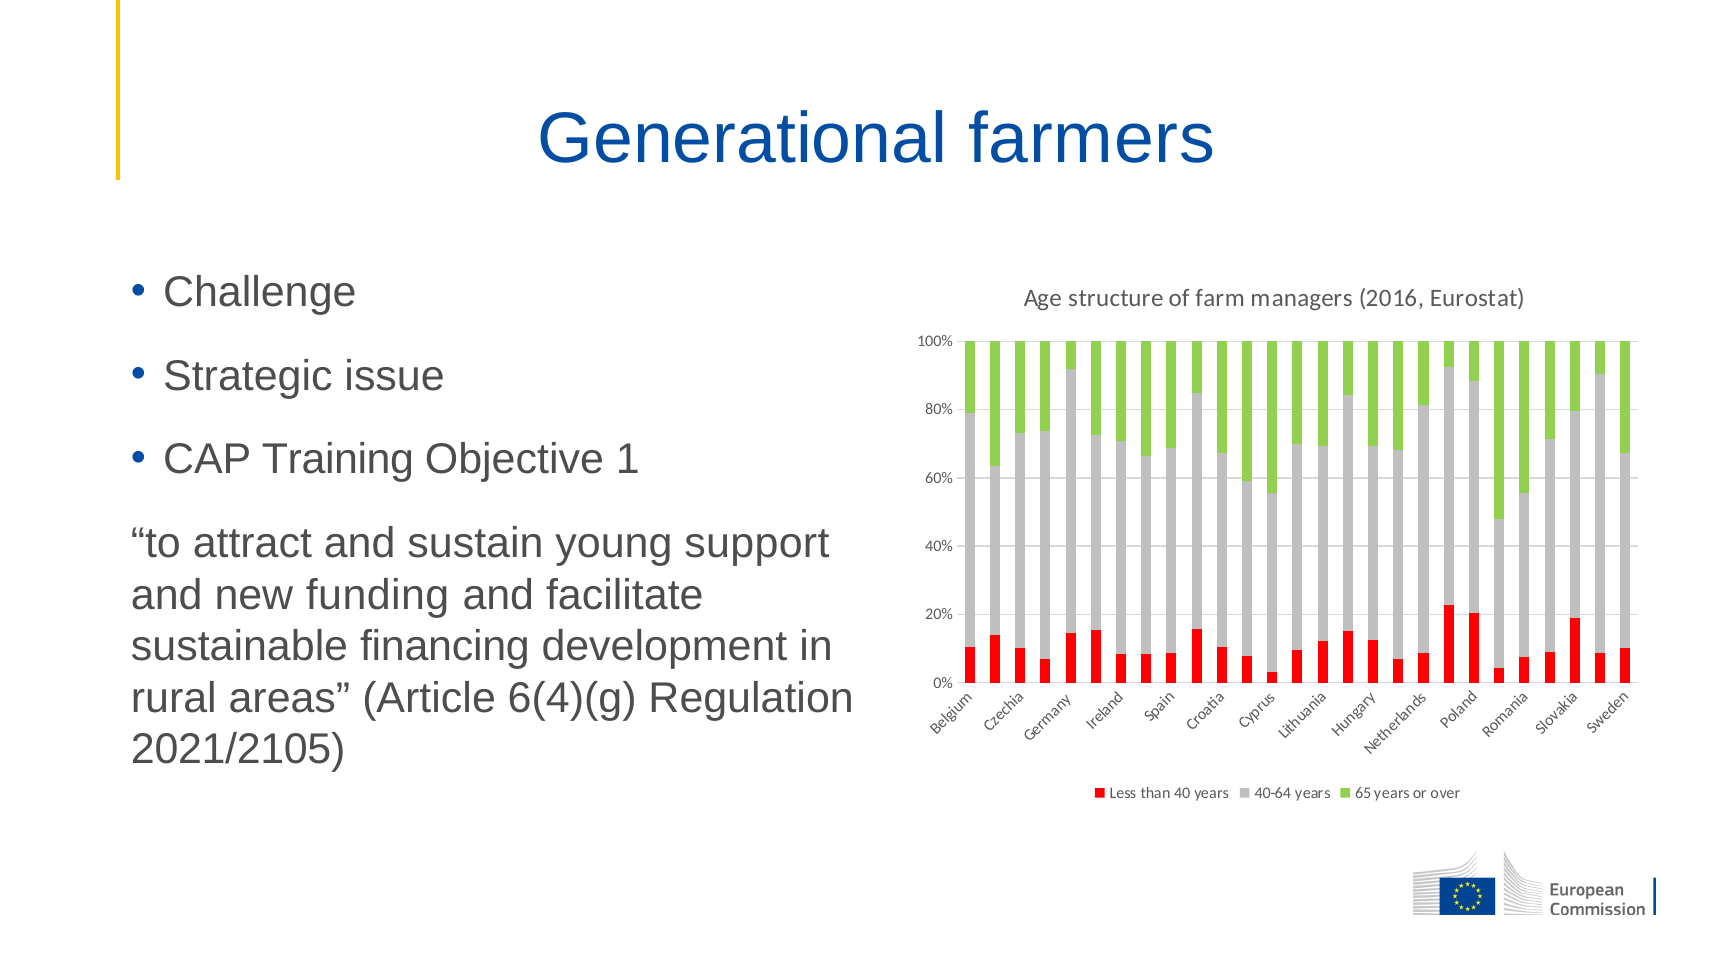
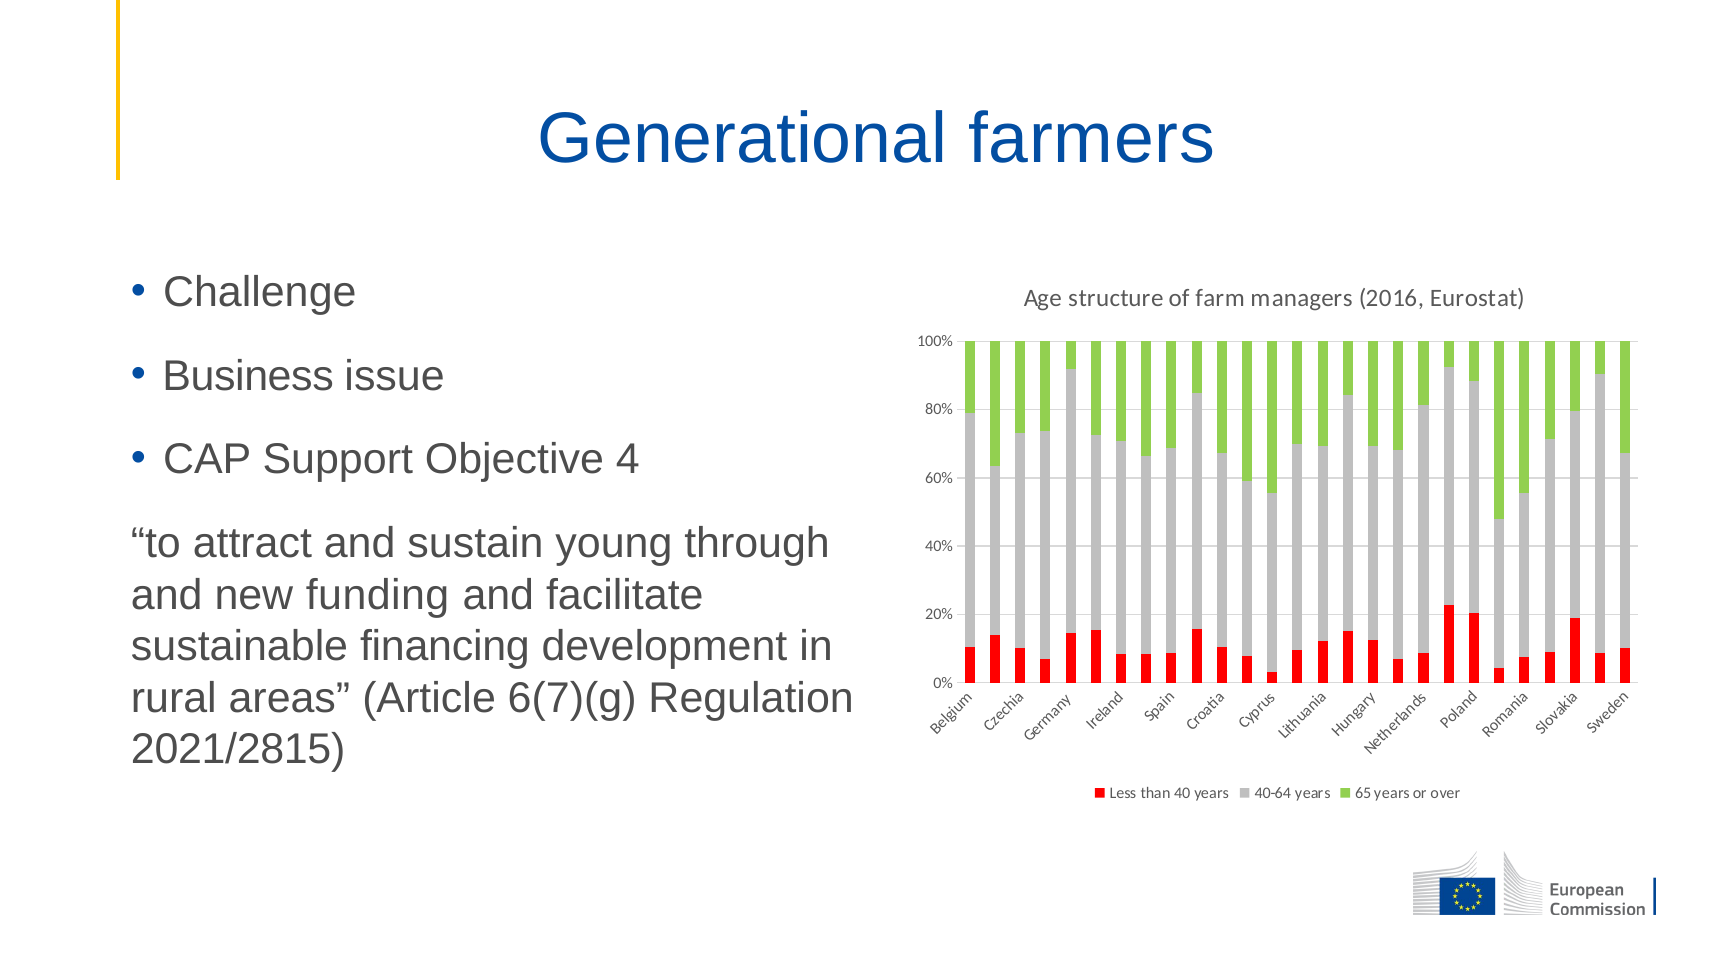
Strategic: Strategic -> Business
Training: Training -> Support
1: 1 -> 4
support: support -> through
6(4)(g: 6(4)(g -> 6(7)(g
2021/2105: 2021/2105 -> 2021/2815
